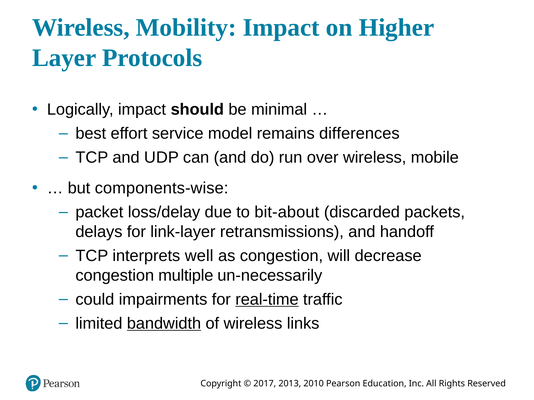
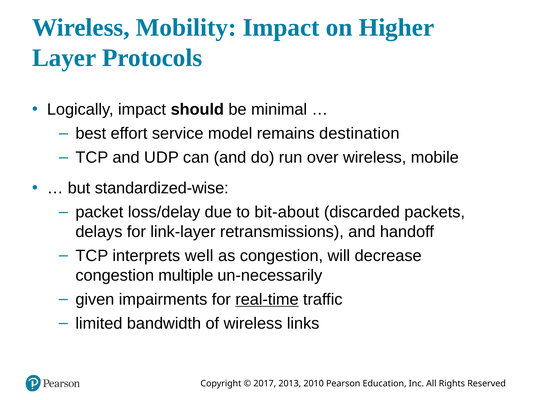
differences: differences -> destination
components-wise: components-wise -> standardized-wise
could: could -> given
bandwidth underline: present -> none
